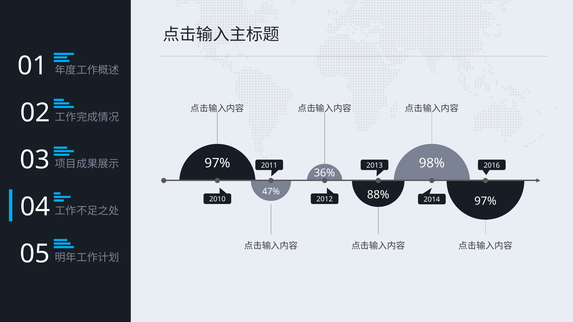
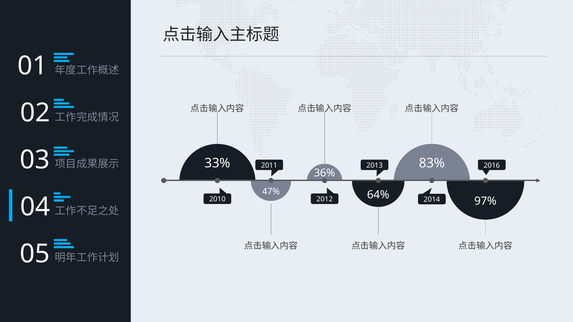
97% at (217, 163): 97% -> 33%
98%: 98% -> 83%
88%: 88% -> 64%
